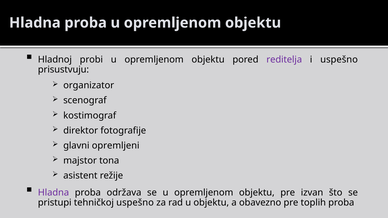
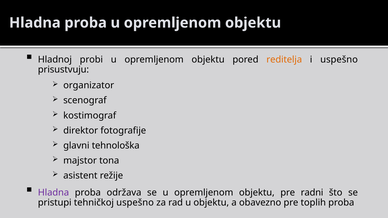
reditelja colour: purple -> orange
opremljeni: opremljeni -> tehnološka
izvan: izvan -> radni
